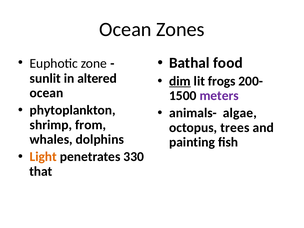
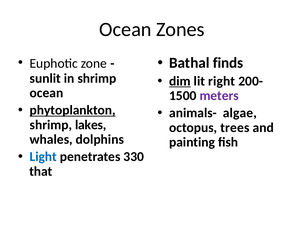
food: food -> finds
in altered: altered -> shrimp
frogs: frogs -> right
phytoplankton underline: none -> present
from: from -> lakes
Light colour: orange -> blue
